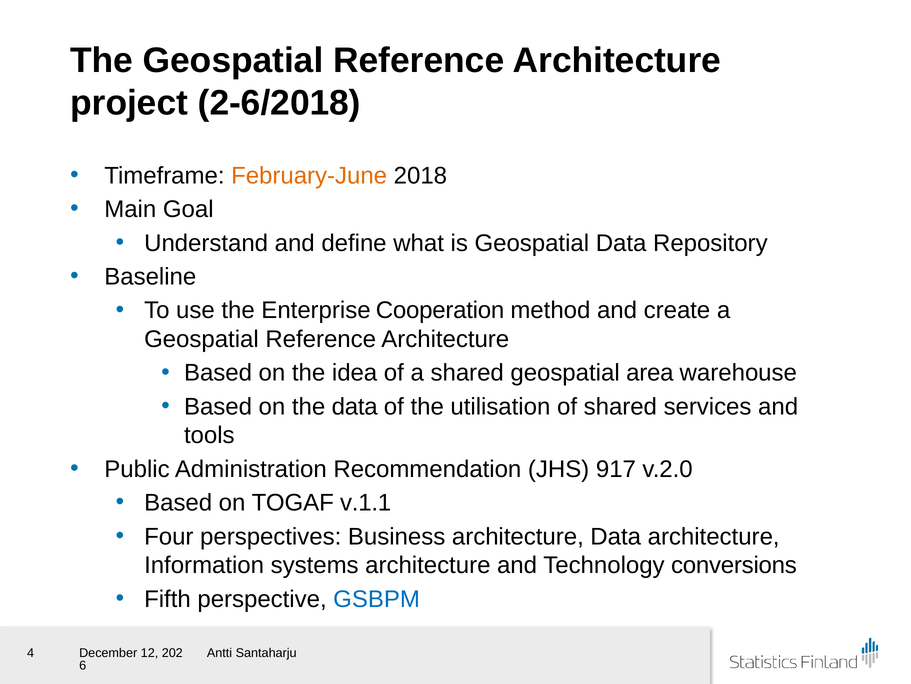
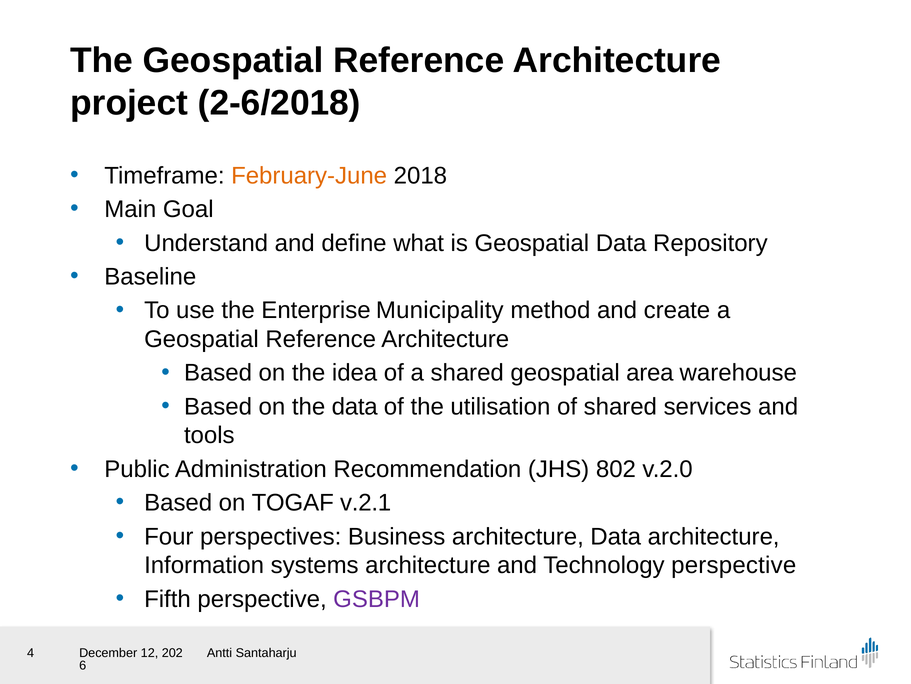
Cooperation: Cooperation -> Municipality
917: 917 -> 802
v.1.1: v.1.1 -> v.2.1
Technology conversions: conversions -> perspective
GSBPM colour: blue -> purple
